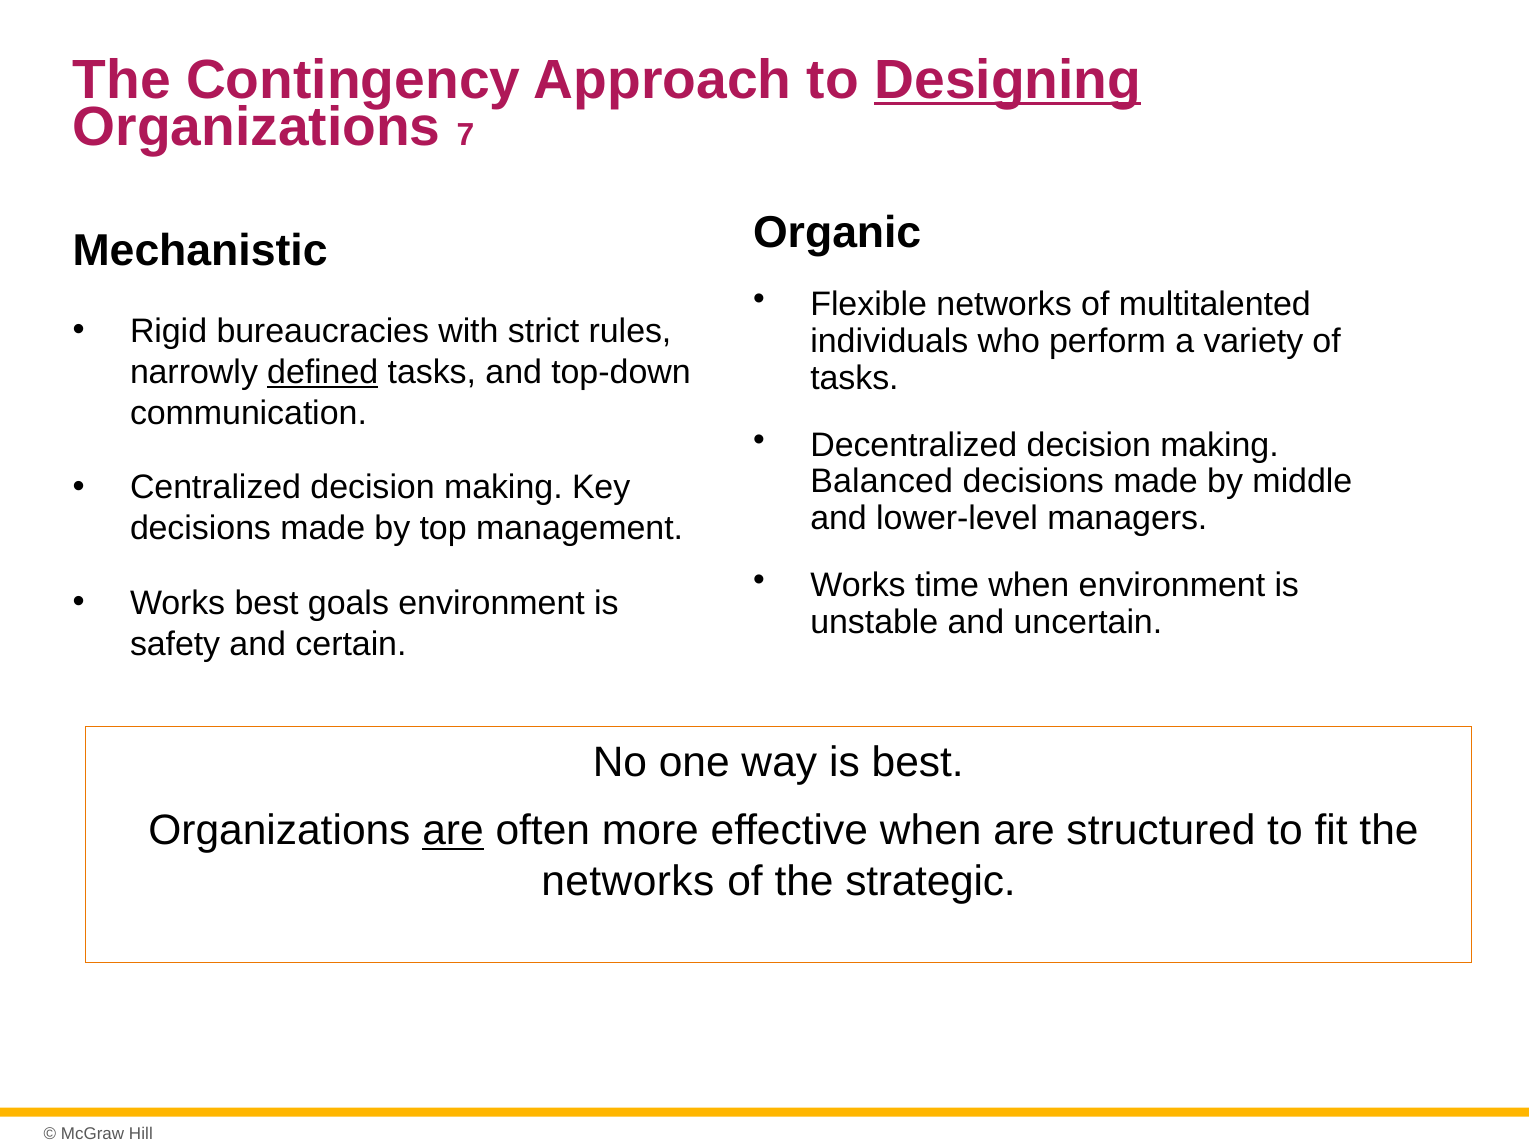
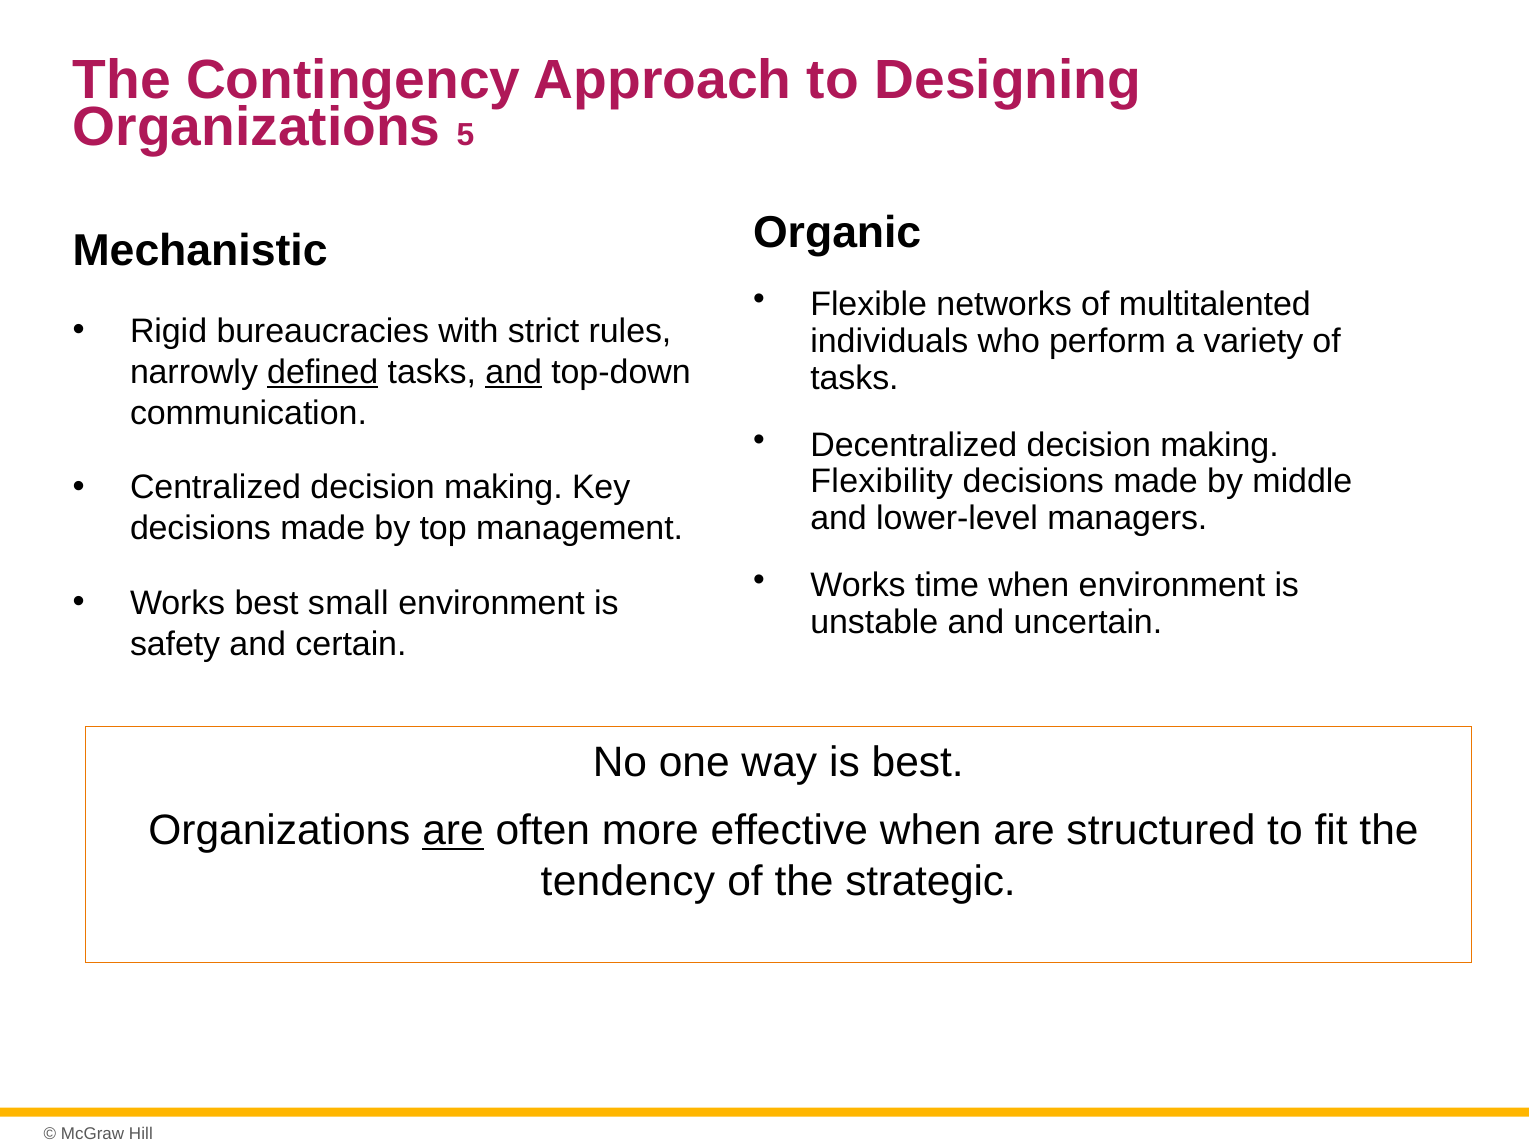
Designing underline: present -> none
7: 7 -> 5
and at (514, 372) underline: none -> present
Balanced: Balanced -> Flexibility
goals: goals -> small
networks at (628, 882): networks -> tendency
